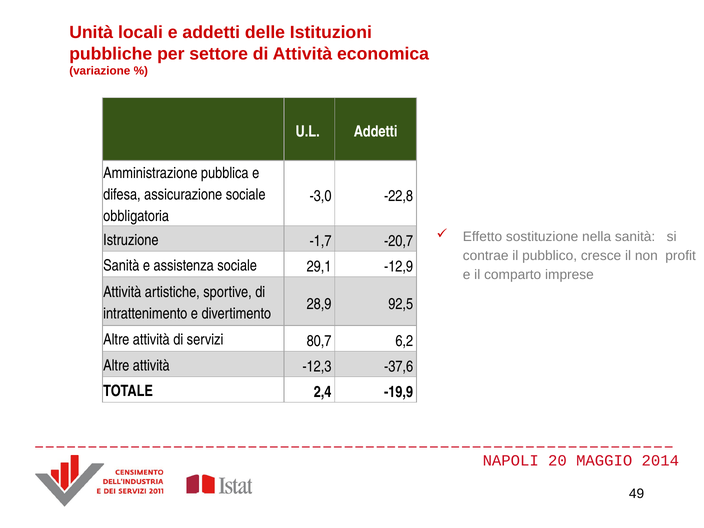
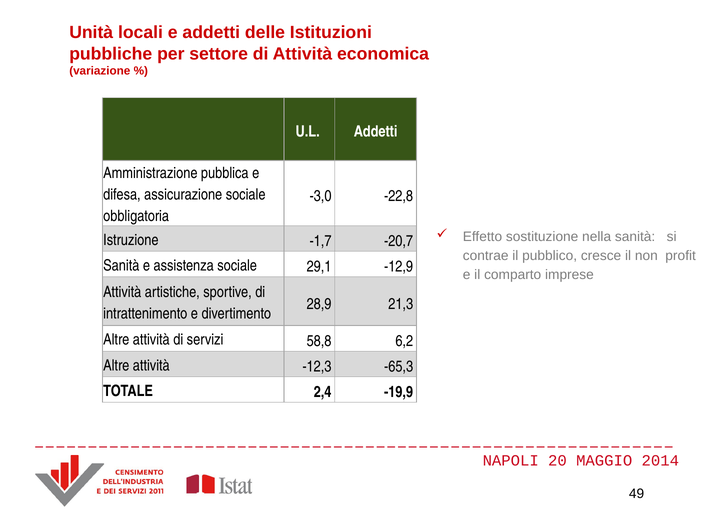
92,5: 92,5 -> 21,3
80,7: 80,7 -> 58,8
-37,6: -37,6 -> -65,3
